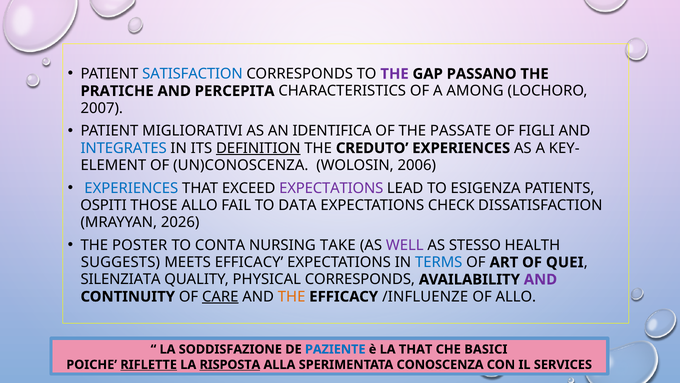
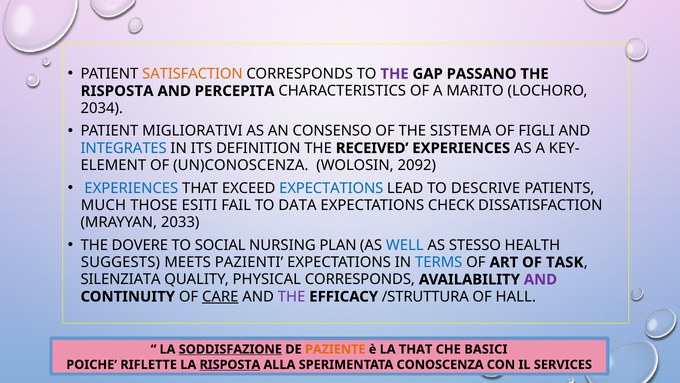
SATISFACTION colour: blue -> orange
PRATICHE at (117, 91): PRATICHE -> RISPOSTA
AMONG: AMONG -> MARITO
2007: 2007 -> 2034
IDENTIFICA: IDENTIFICA -> CONSENSO
PASSATE: PASSATE -> SISTEMA
DEFINITION underline: present -> none
CREDUTO: CREDUTO -> RECEIVED
2006: 2006 -> 2092
EXPECTATIONS at (331, 188) colour: purple -> blue
ESIGENZA: ESIGENZA -> DESCRIVE
OSPITI: OSPITI -> MUCH
THOSE ALLO: ALLO -> ESITI
2026: 2026 -> 2033
POSTER: POSTER -> DOVERE
CONTA: CONTA -> SOCIAL
TAKE: TAKE -> PLAN
WELL colour: purple -> blue
MEETS EFFICACY: EFFICACY -> PAZIENTI
QUEI: QUEI -> TASK
THE at (292, 296) colour: orange -> purple
/INFLUENZE: /INFLUENZE -> /STRUTTURA
OF ALLO: ALLO -> HALL
SODDISFAZIONE underline: none -> present
PAZIENTE colour: blue -> orange
RIFLETTE underline: present -> none
